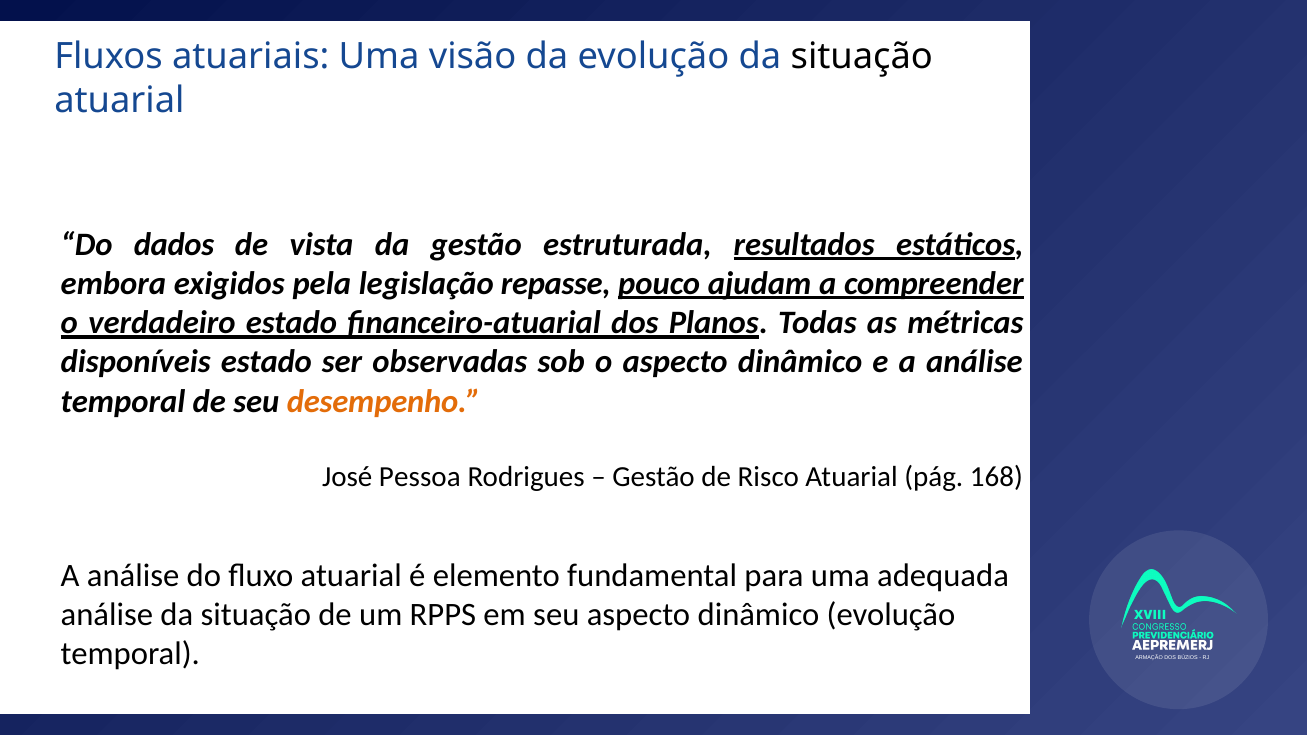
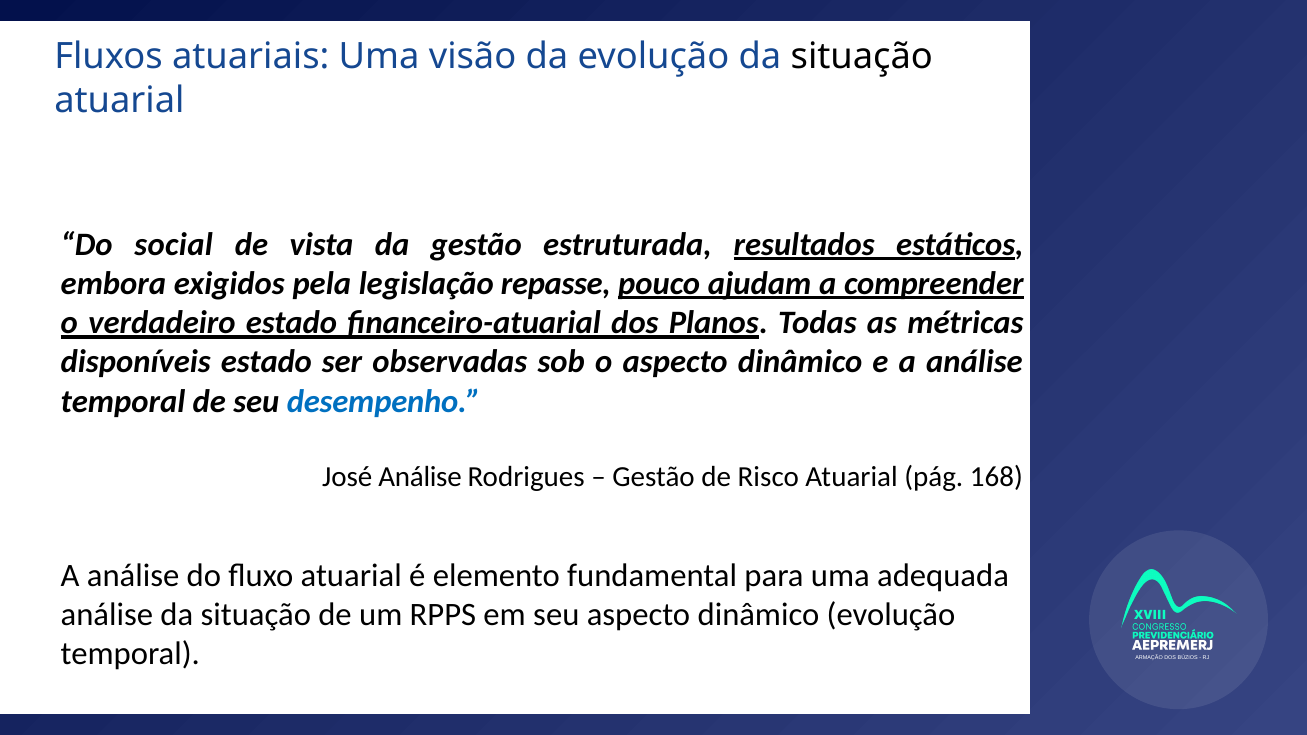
dados: dados -> social
desempenho colour: orange -> blue
José Pessoa: Pessoa -> Análise
